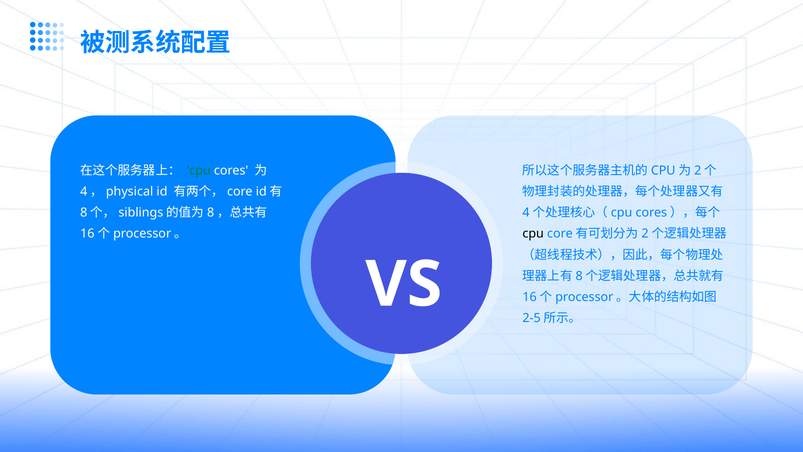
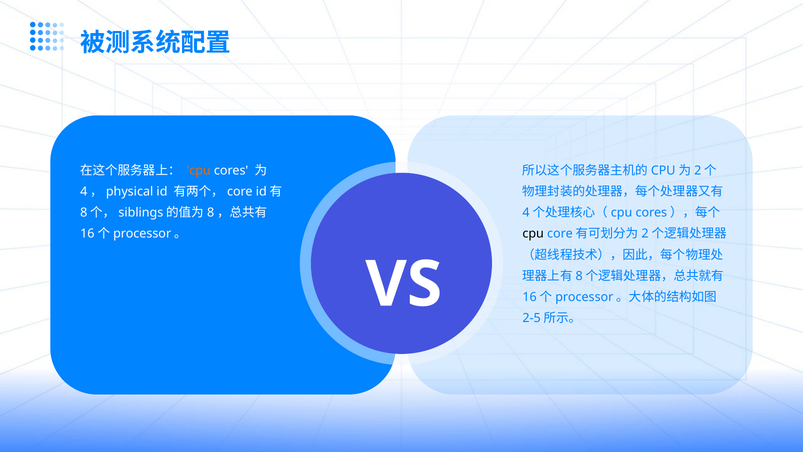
cpu at (199, 170) colour: green -> orange
